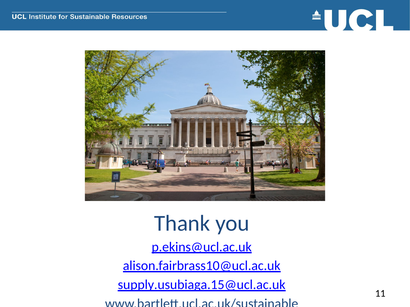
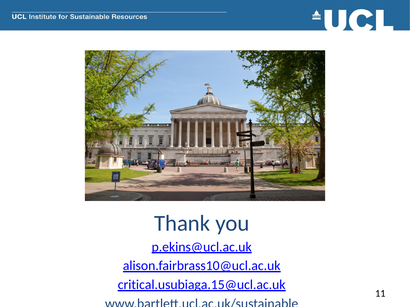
supply.usubiaga.15@ucl.ac.uk: supply.usubiaga.15@ucl.ac.uk -> critical.usubiaga.15@ucl.ac.uk
